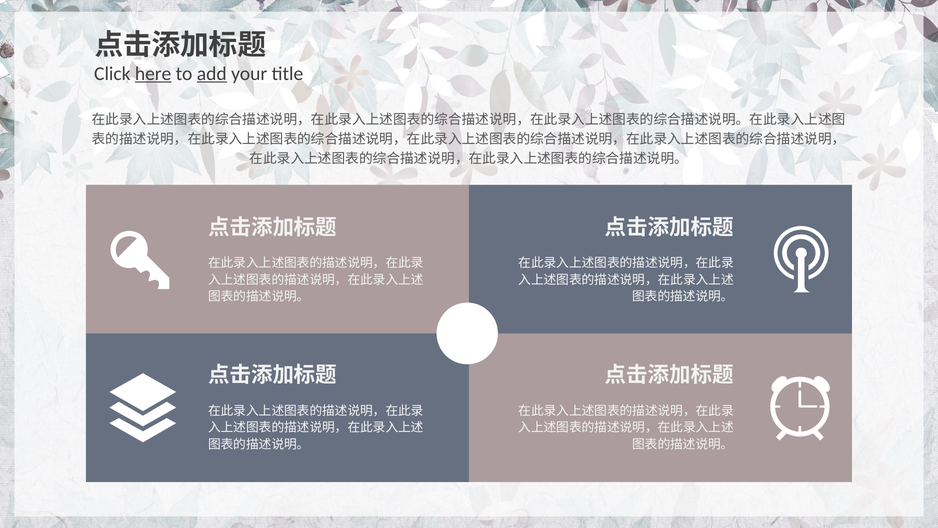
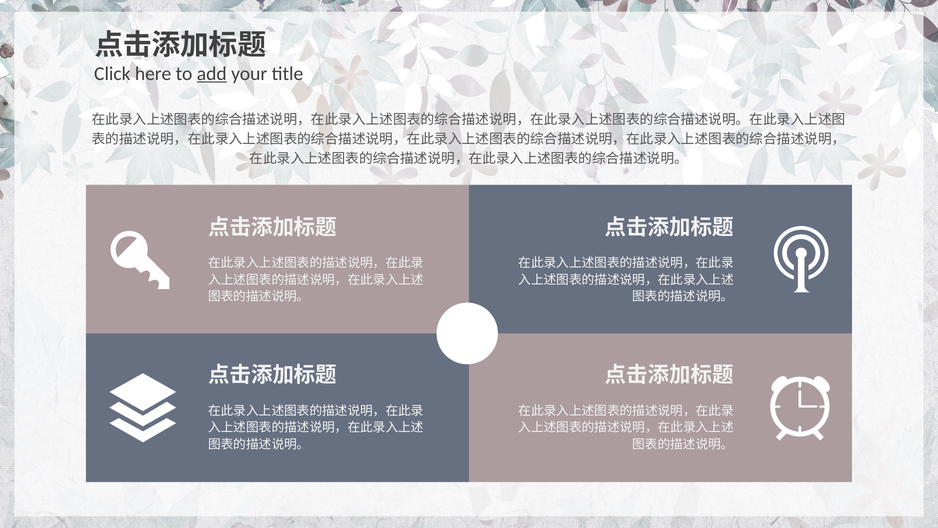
here underline: present -> none
